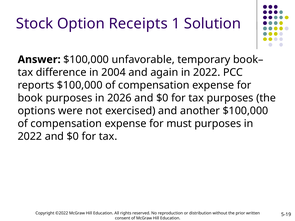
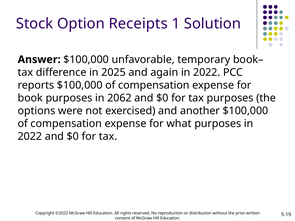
2004: 2004 -> 2025
2026: 2026 -> 2062
must: must -> what
